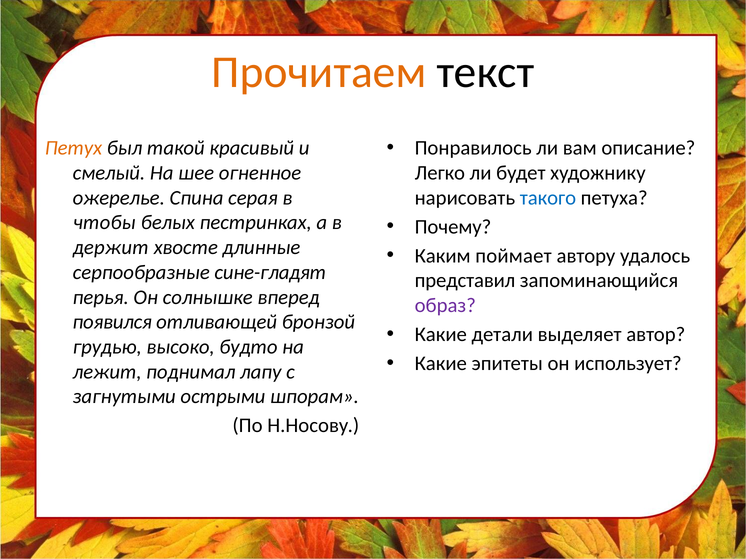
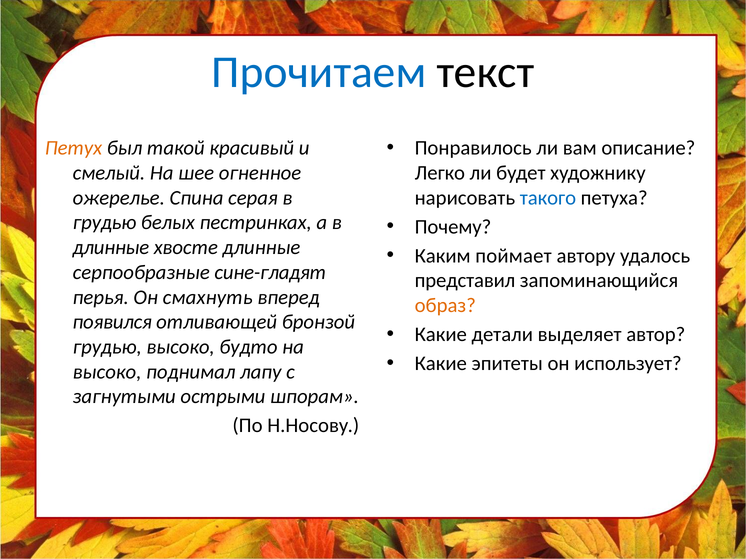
Прочитаем colour: orange -> blue
чтобы at (104, 223): чтобы -> грудью
держит at (111, 248): держит -> длинные
солнышке: солнышке -> смахнуть
образ colour: purple -> orange
лежит at (107, 372): лежит -> высоко
